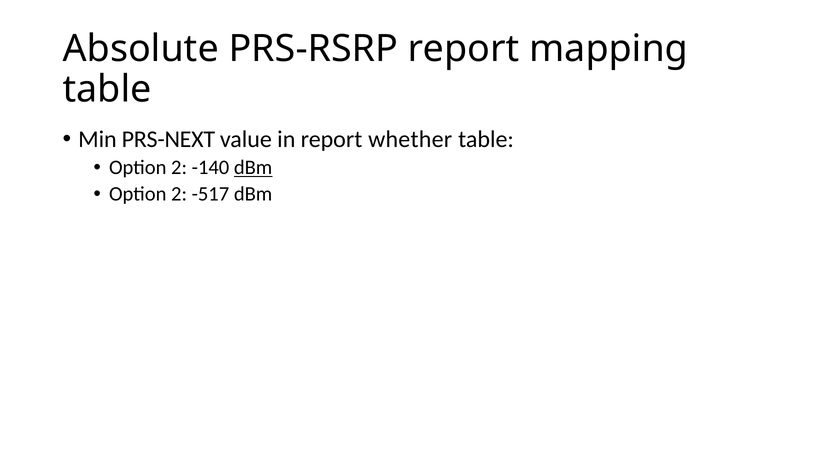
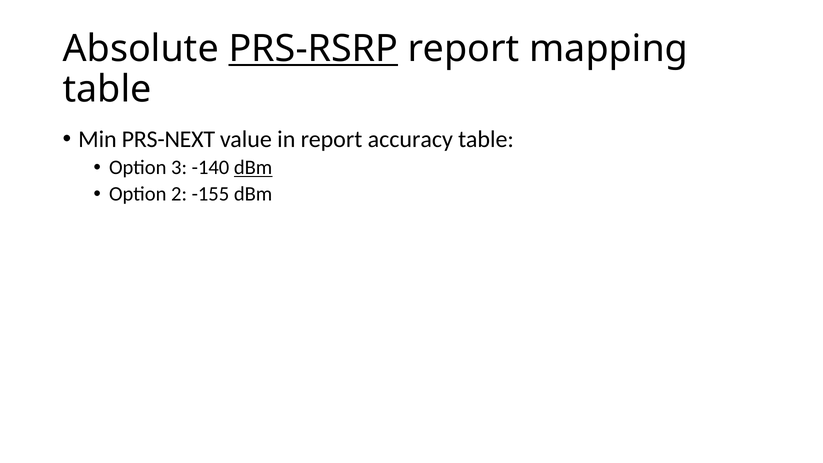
PRS-RSRP underline: none -> present
whether: whether -> accuracy
2 at (179, 168): 2 -> 3
-517: -517 -> -155
